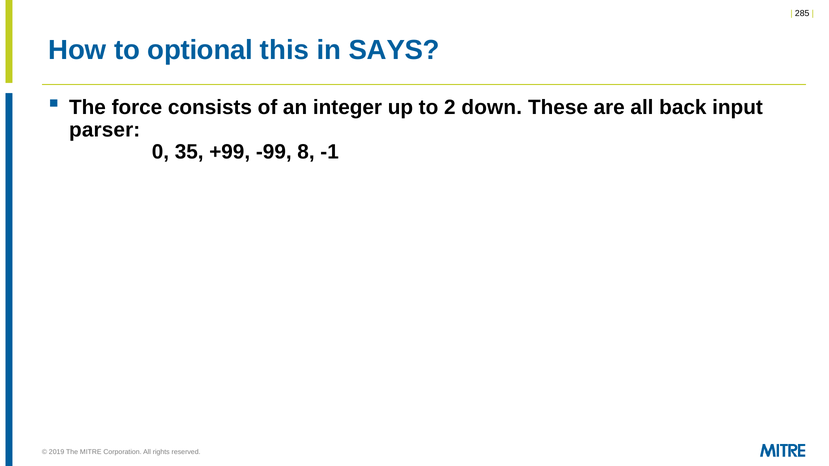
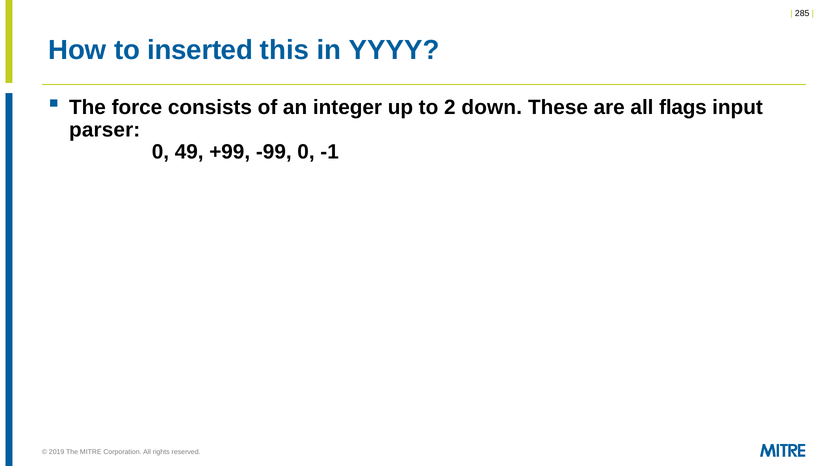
optional: optional -> inserted
SAYS: SAYS -> YYYY
back: back -> flags
35: 35 -> 49
-99 8: 8 -> 0
